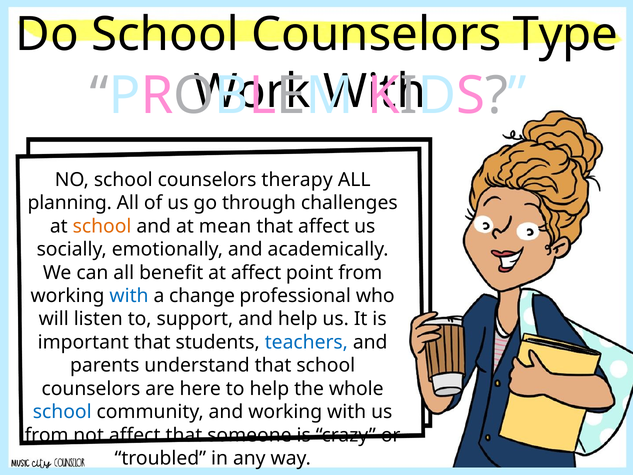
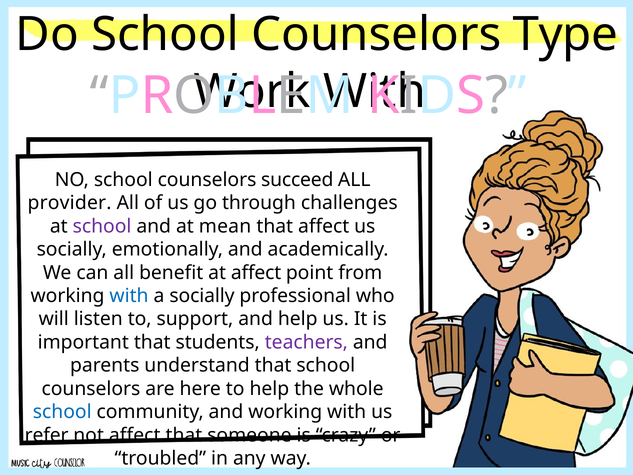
therapy: therapy -> succeed
planning: planning -> provider
school at (102, 226) colour: orange -> purple
a change: change -> socially
teachers colour: blue -> purple
from at (47, 435): from -> refer
